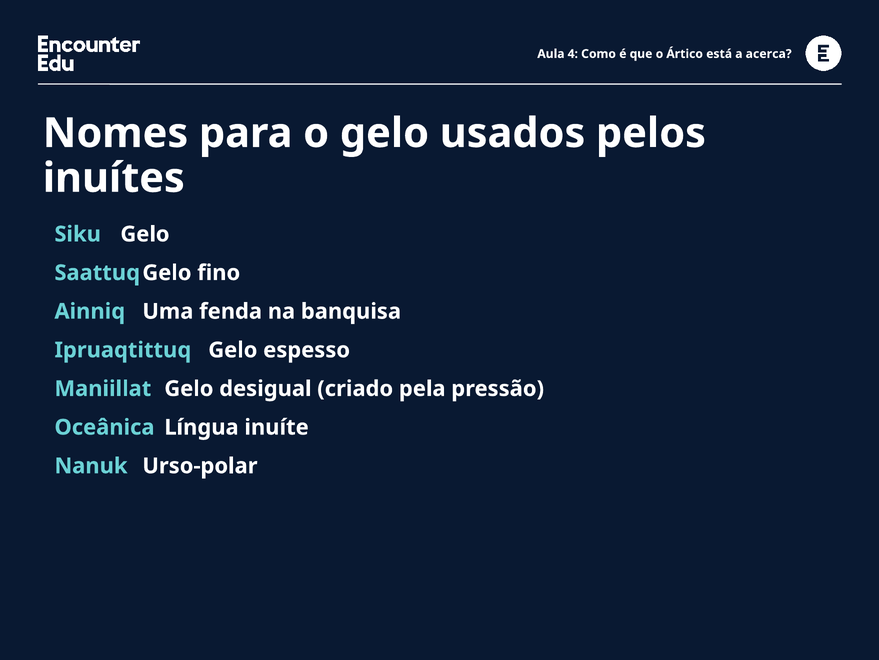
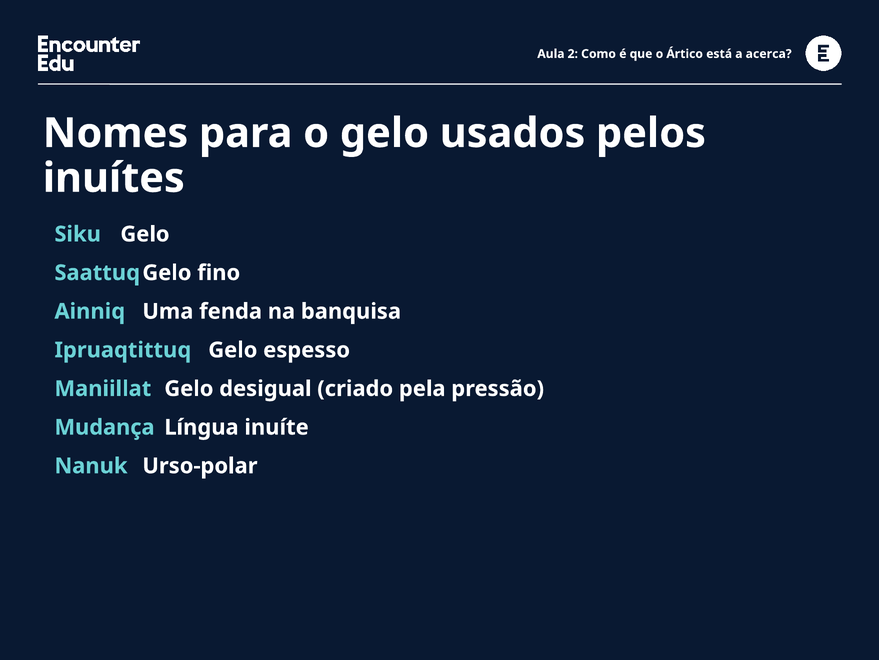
4: 4 -> 2
Oceânica: Oceânica -> Mudança
